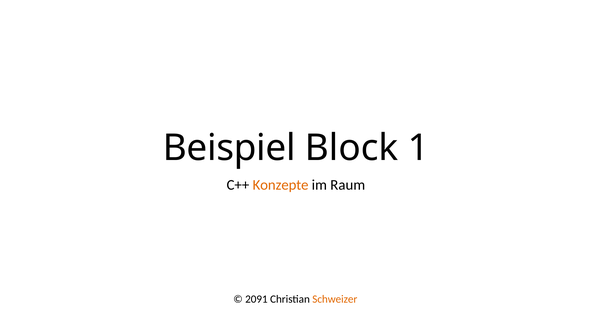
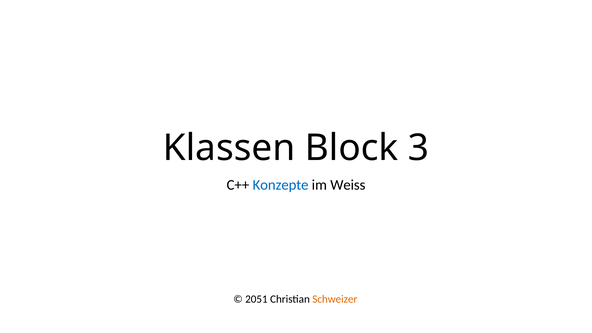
Beispiel: Beispiel -> Klassen
1: 1 -> 3
Konzepte colour: orange -> blue
Raum: Raum -> Weiss
2091: 2091 -> 2051
